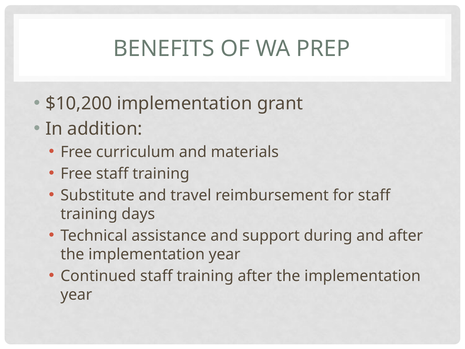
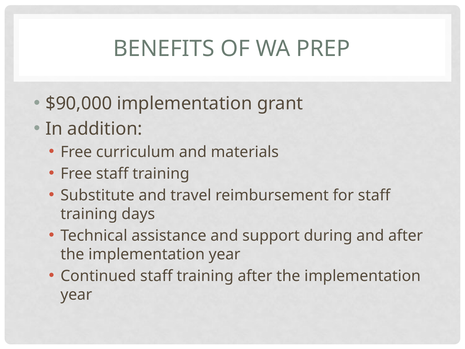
$10,200: $10,200 -> $90,000
